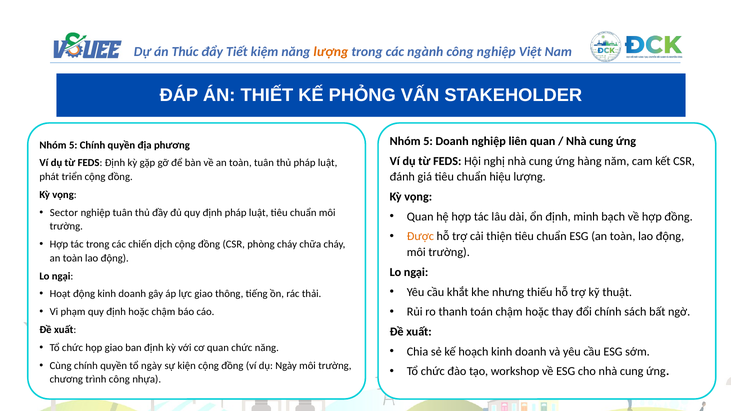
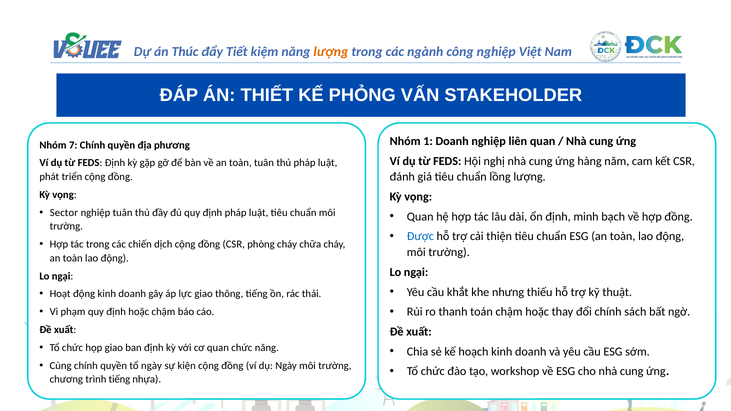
5 at (428, 141): 5 -> 1
5 at (73, 145): 5 -> 7
hiệu: hiệu -> lồng
Được colour: orange -> blue
trình công: công -> tiếng
